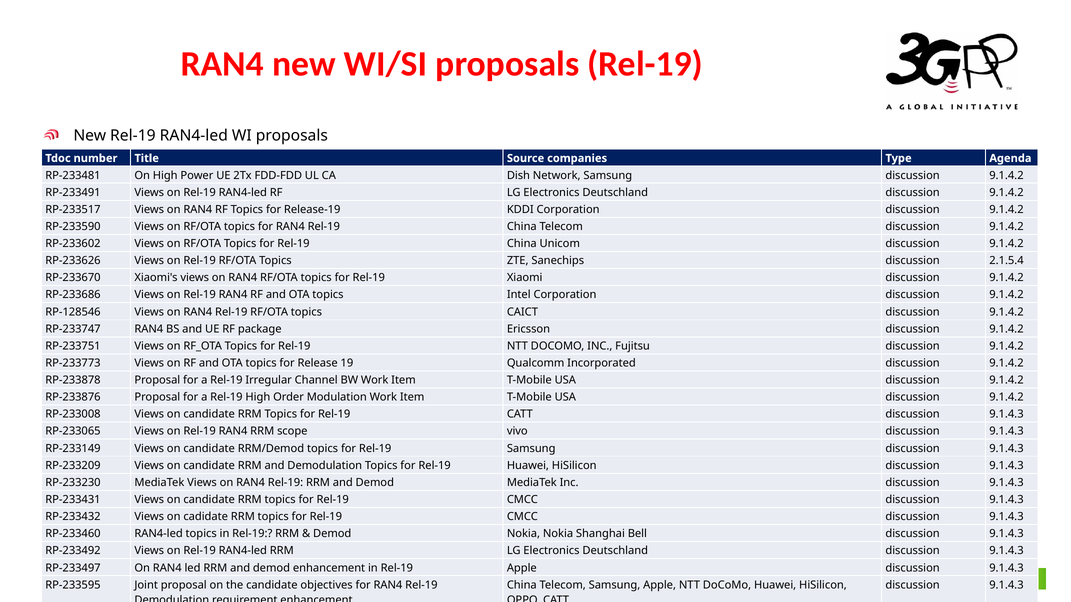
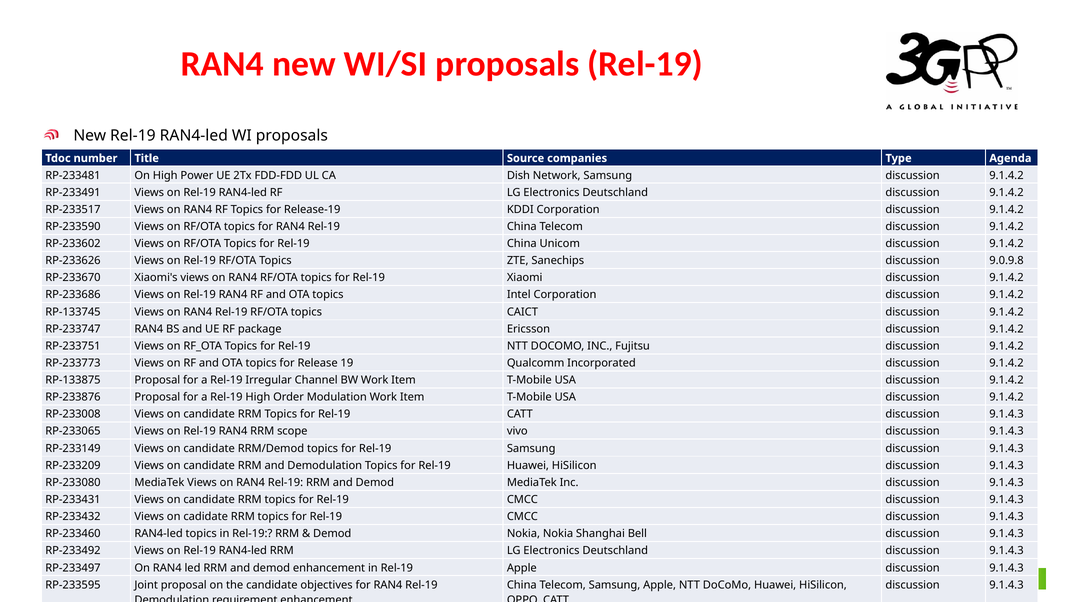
2.1.5.4: 2.1.5.4 -> 9.0.9.8
RP-128546: RP-128546 -> RP-133745
RP-233878: RP-233878 -> RP-133875
RP-233230: RP-233230 -> RP-233080
